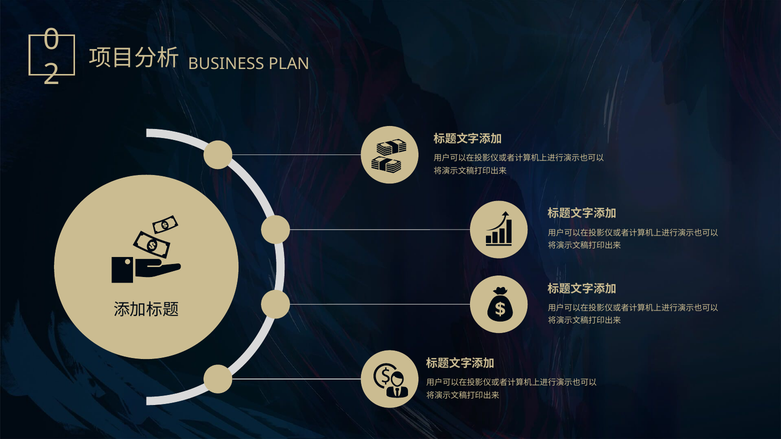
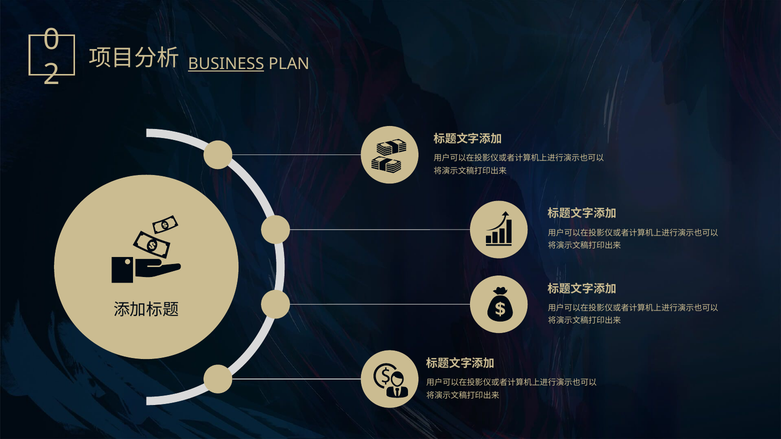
BUSINESS underline: none -> present
